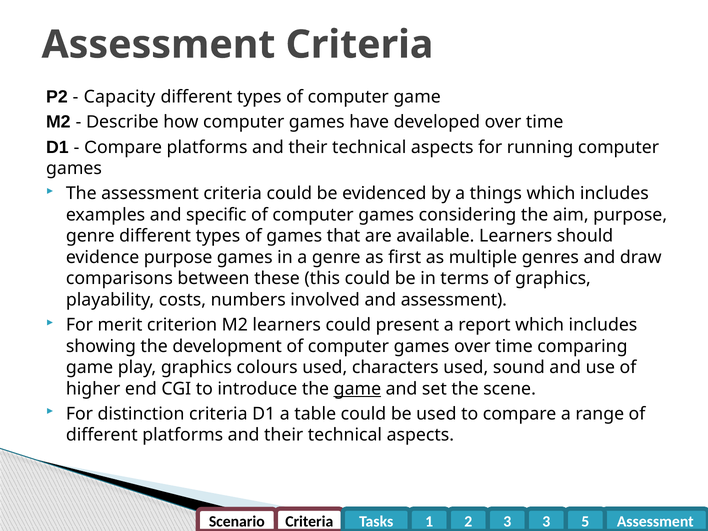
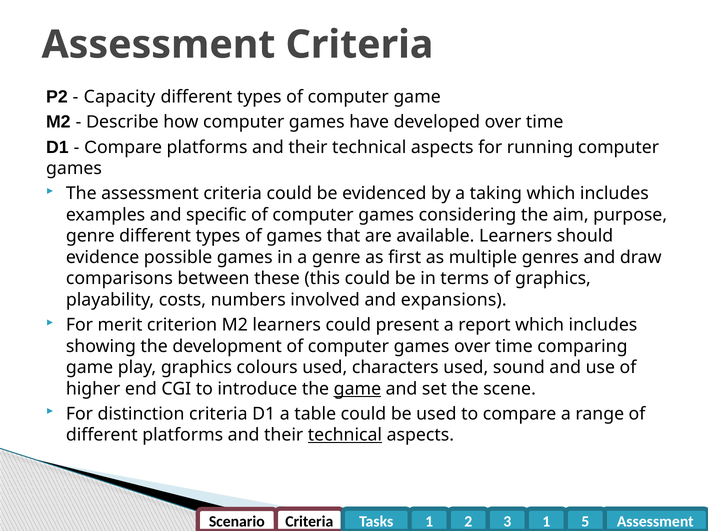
things: things -> taking
evidence purpose: purpose -> possible
and assessment: assessment -> expansions
technical at (345, 435) underline: none -> present
3 3: 3 -> 1
